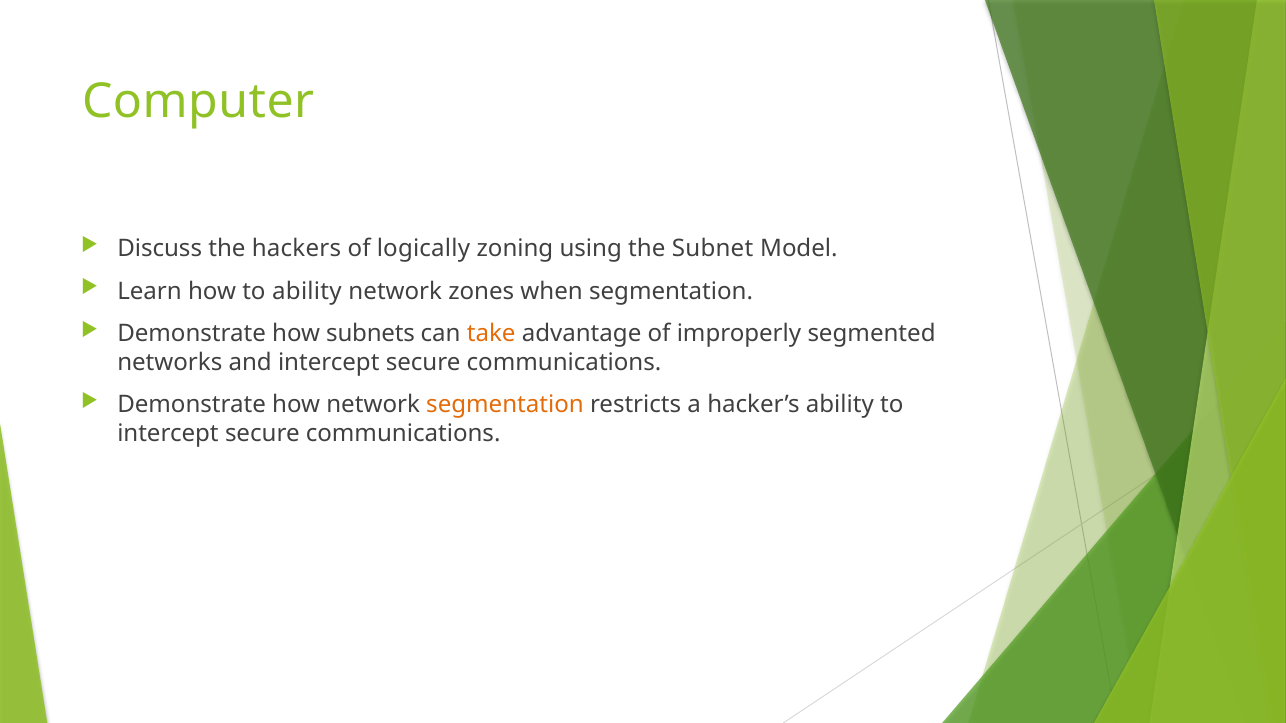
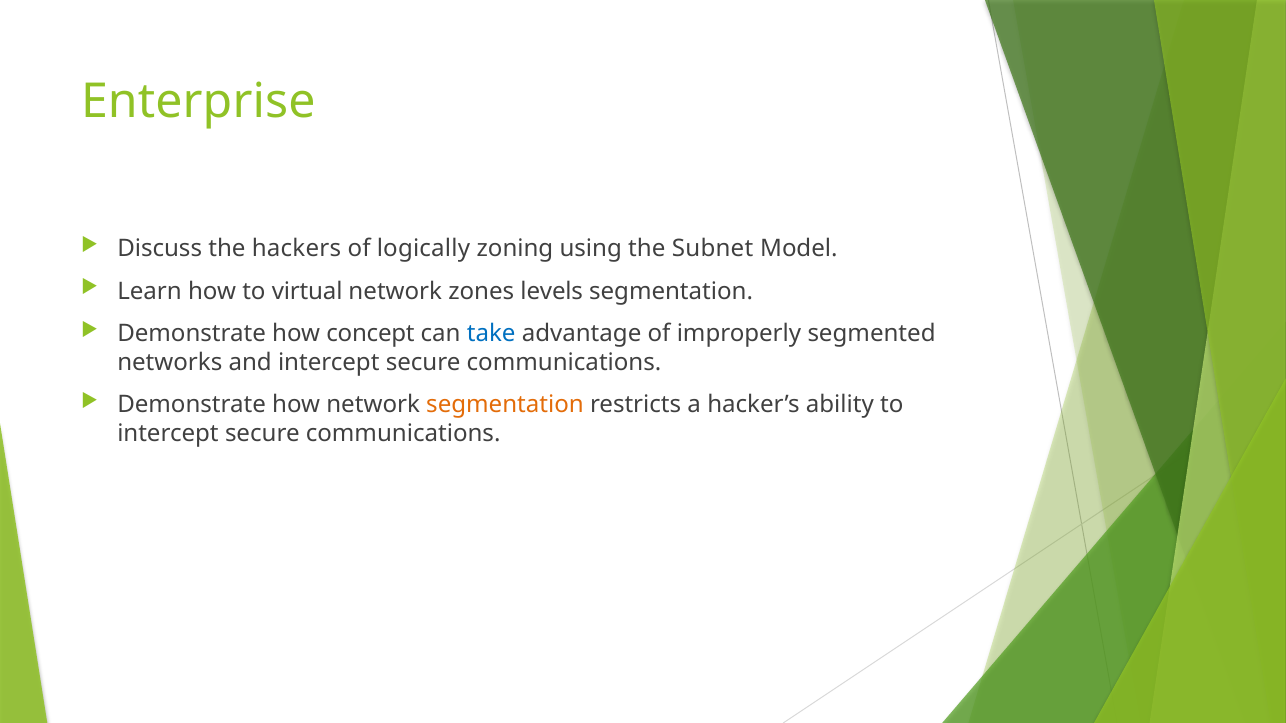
Computer: Computer -> Enterprise
to ability: ability -> virtual
when: when -> levels
subnets: subnets -> concept
take colour: orange -> blue
